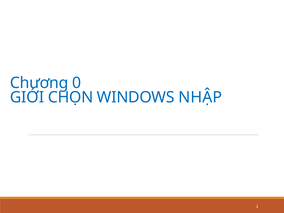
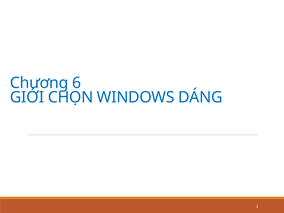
0: 0 -> 6
NHẬP: NHẬP -> DÁNG
